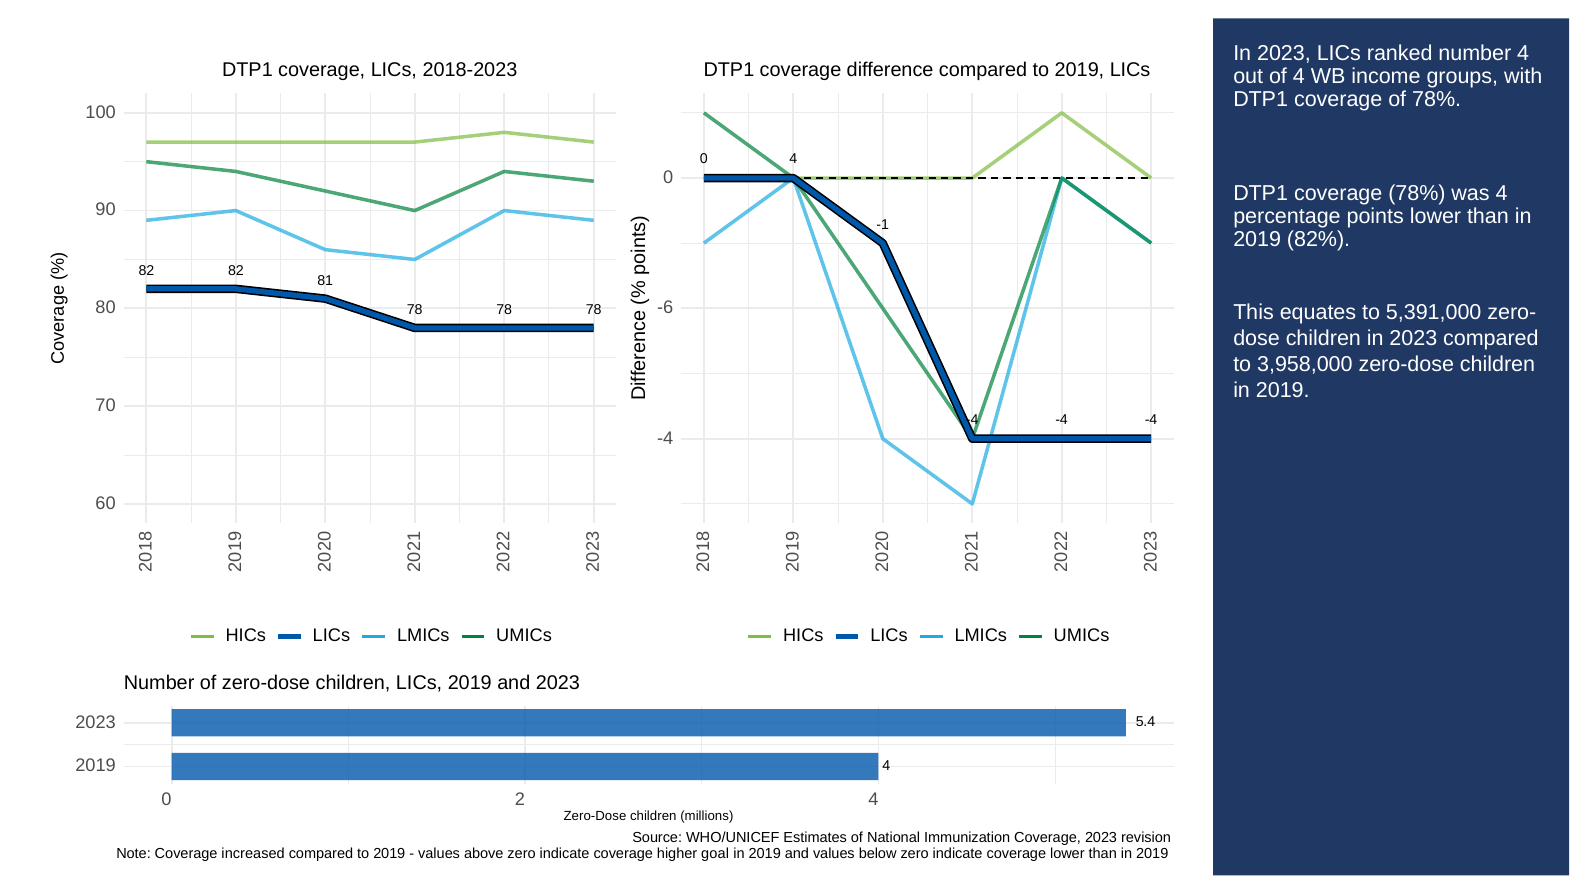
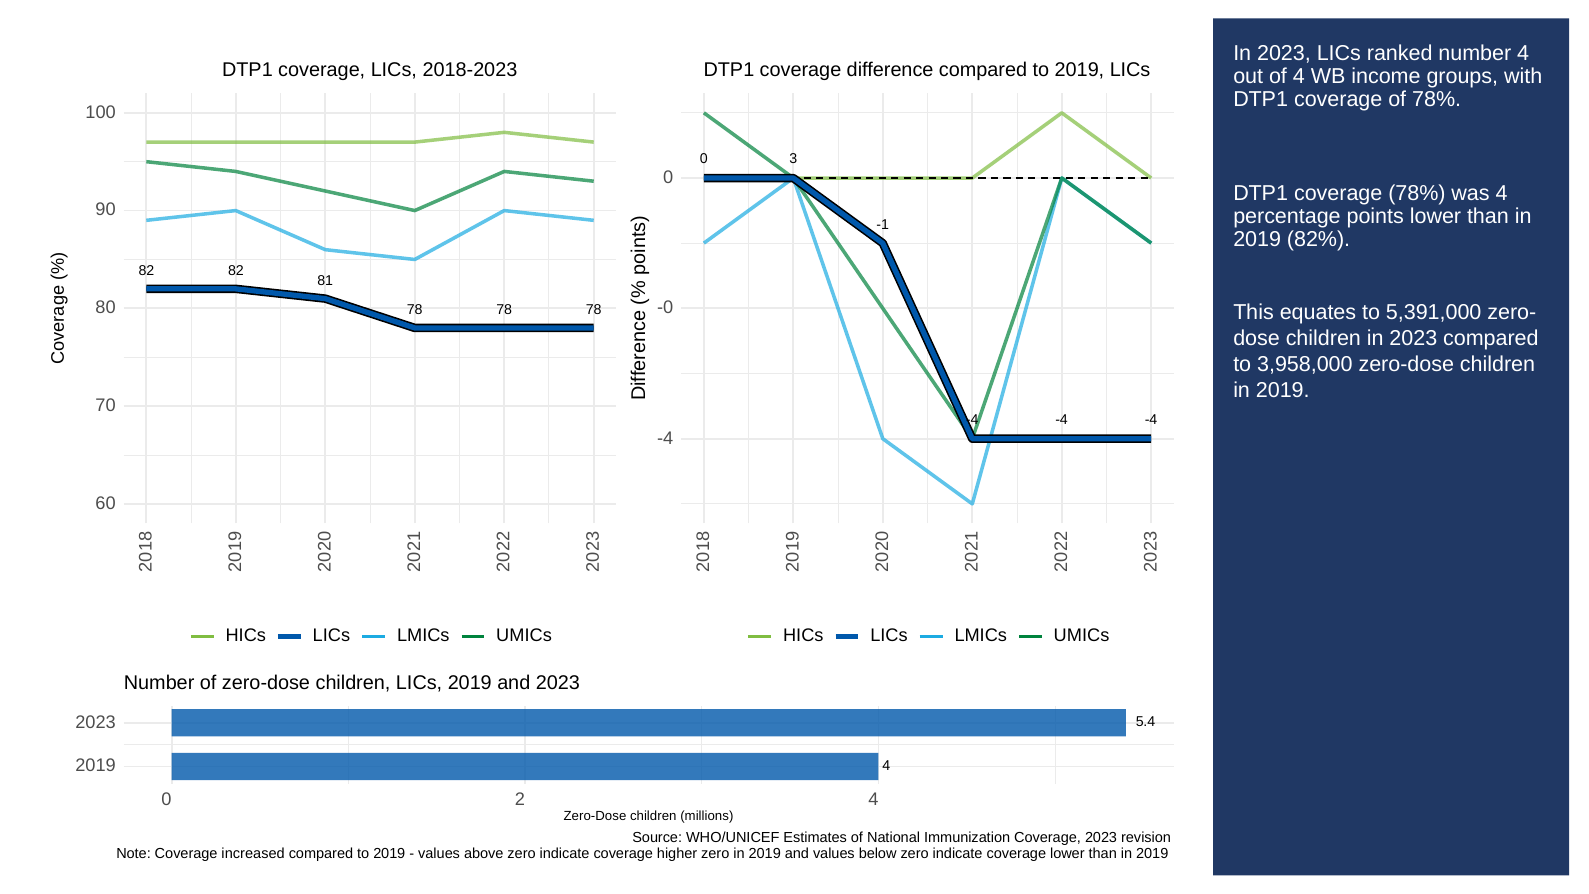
0 4: 4 -> 3
-6: -6 -> -0
higher goal: goal -> zero
